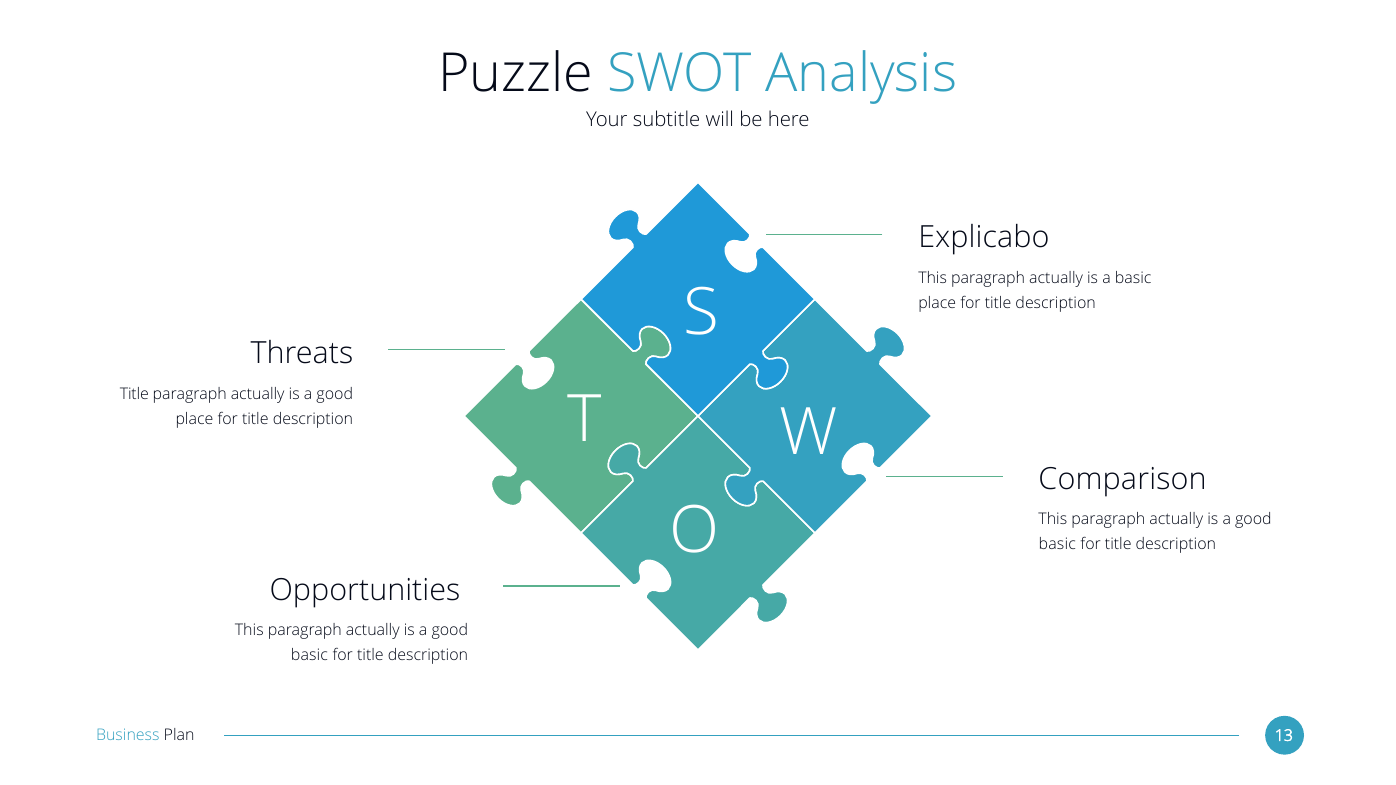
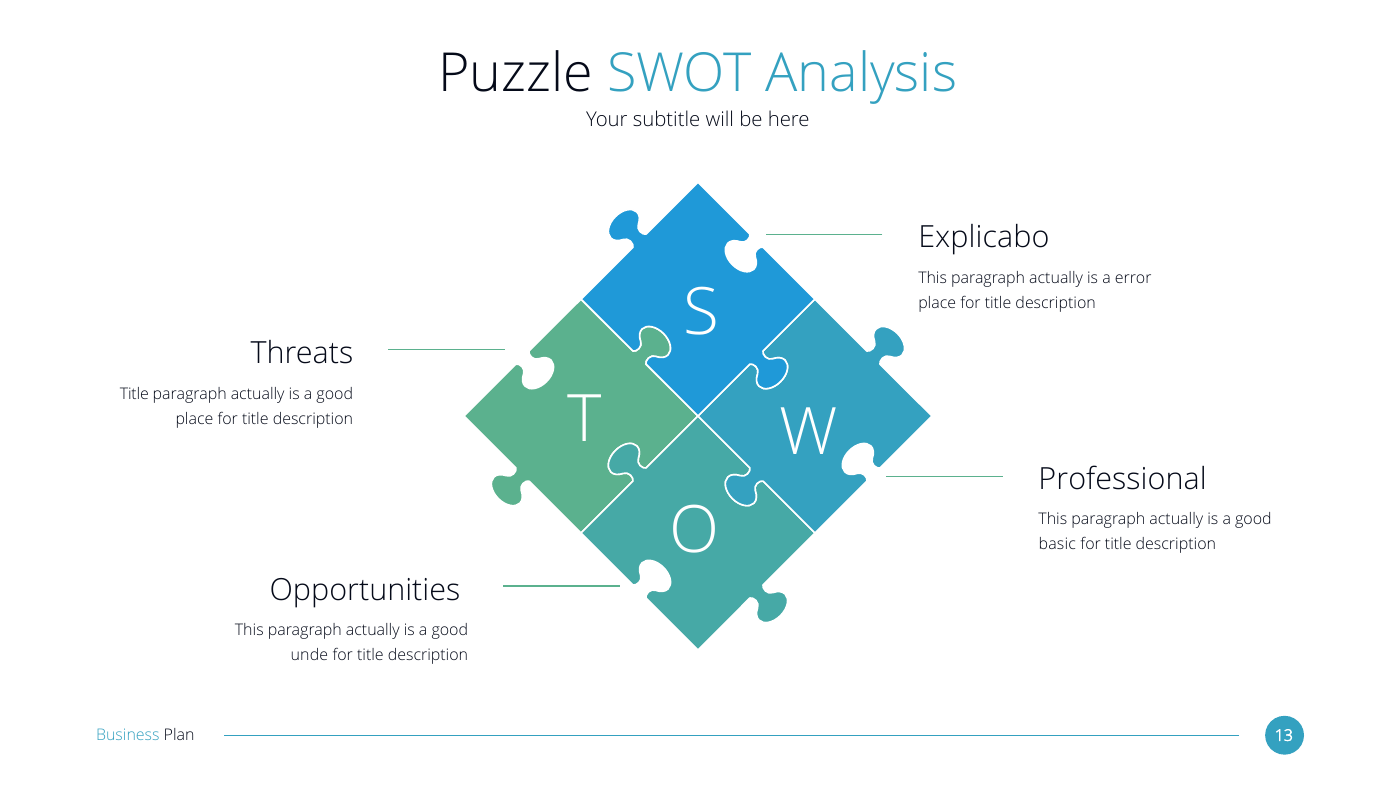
a basic: basic -> error
Comparison: Comparison -> Professional
basic at (309, 656): basic -> unde
